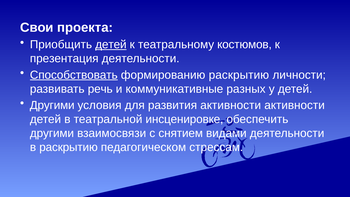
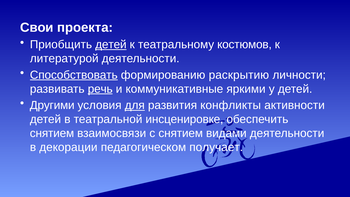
презентация: презентация -> литературой
речь underline: none -> present
разных: разных -> яркими
для underline: none -> present
развития активности: активности -> конфликты
другими at (52, 133): другими -> снятием
в раскрытию: раскрытию -> декорации
стрессам: стрессам -> получает
